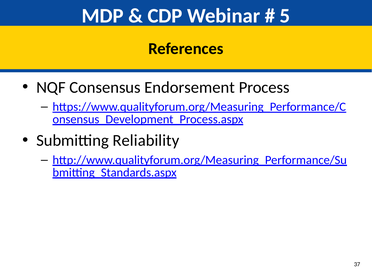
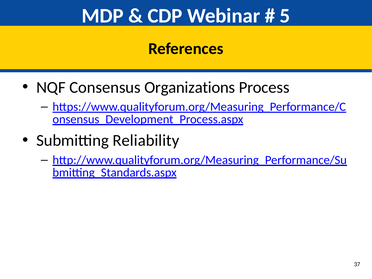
Endorsement: Endorsement -> Organizations
